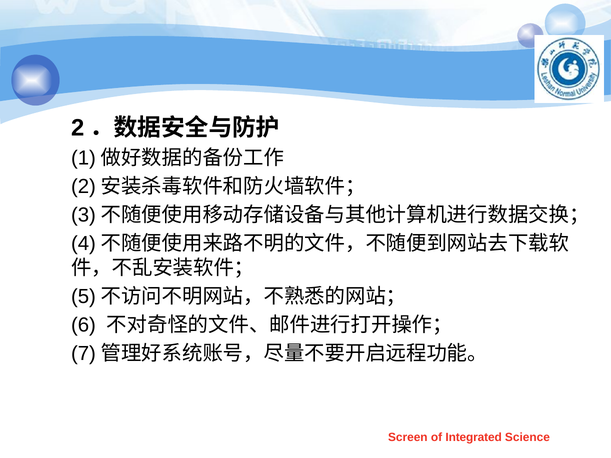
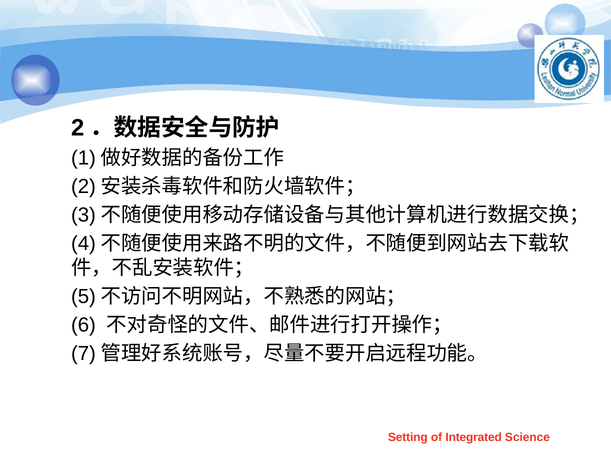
Screen: Screen -> Setting
